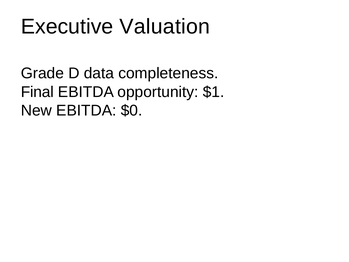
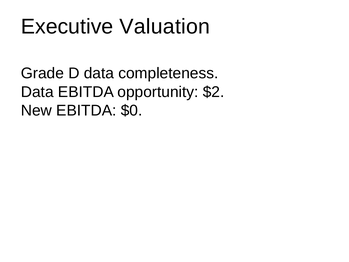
Final at (37, 92): Final -> Data
$1: $1 -> $2
